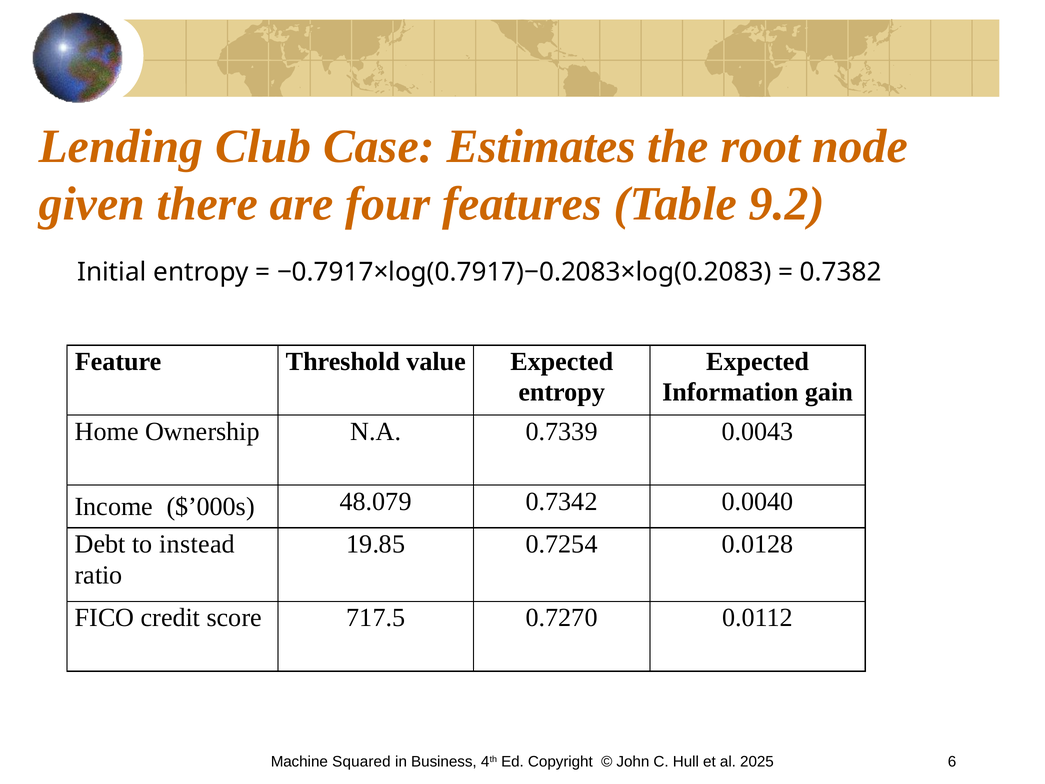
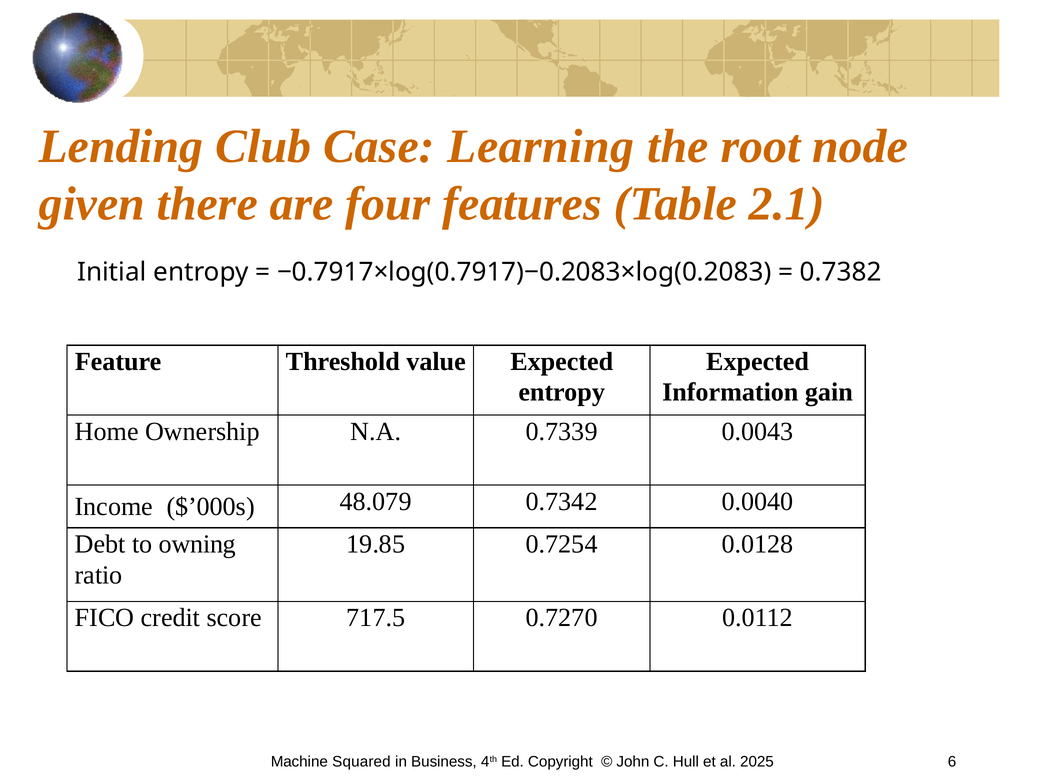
Estimates: Estimates -> Learning
9.2: 9.2 -> 2.1
instead: instead -> owning
